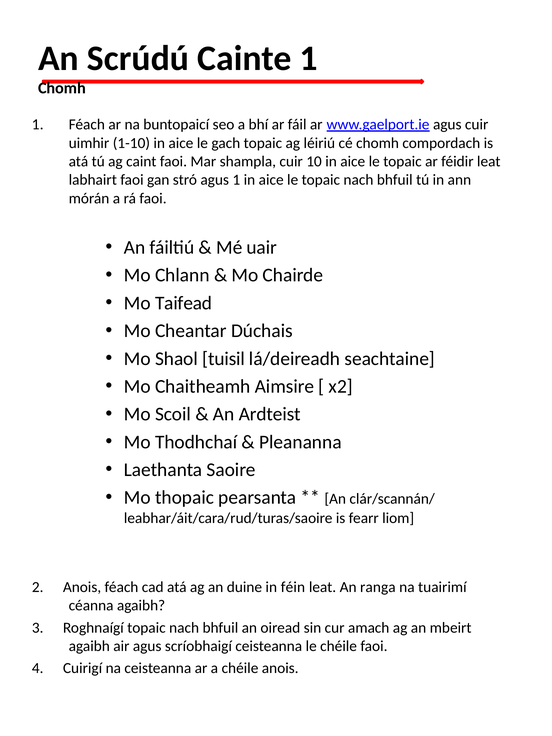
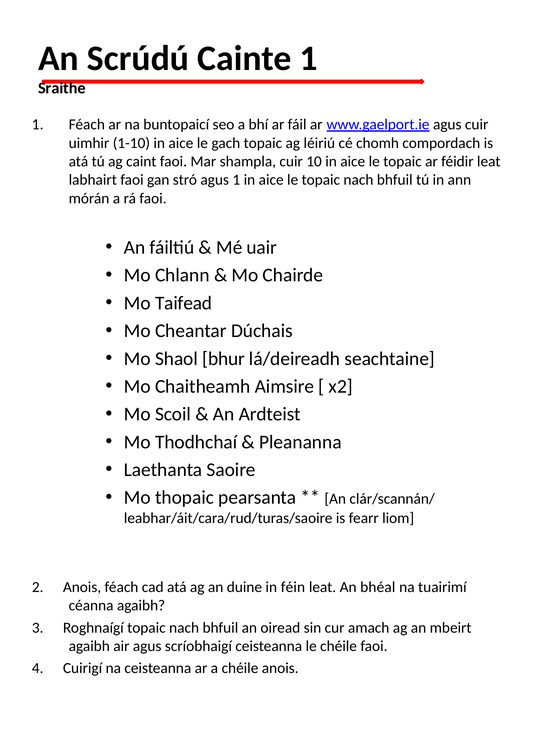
Chomh at (62, 88): Chomh -> Sraithe
tuisil: tuisil -> bhur
ranga: ranga -> bhéal
